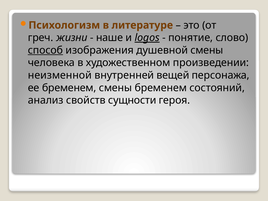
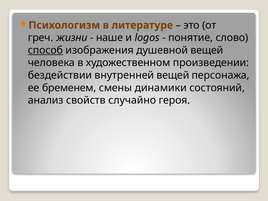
logos underline: present -> none
душевной смены: смены -> вещей
неизменной: неизменной -> бездействии
смены бременем: бременем -> динамики
сущности: сущности -> случайно
